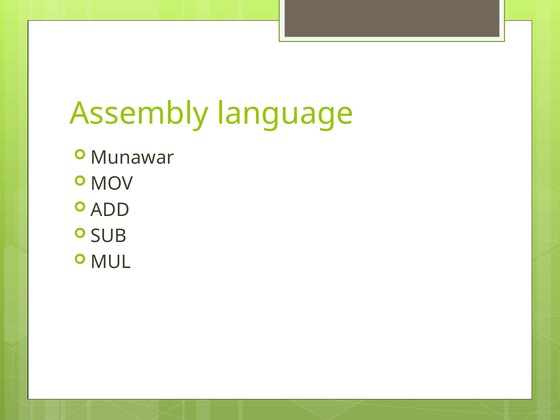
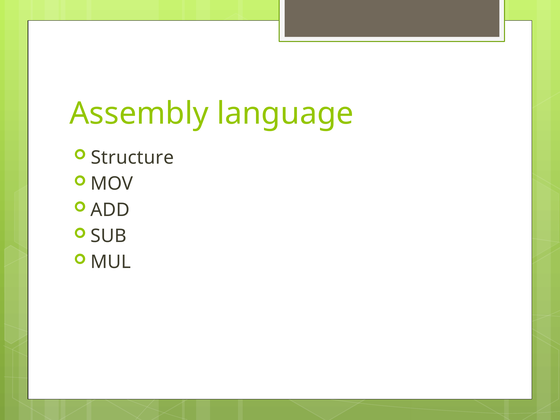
Munawar: Munawar -> Structure
